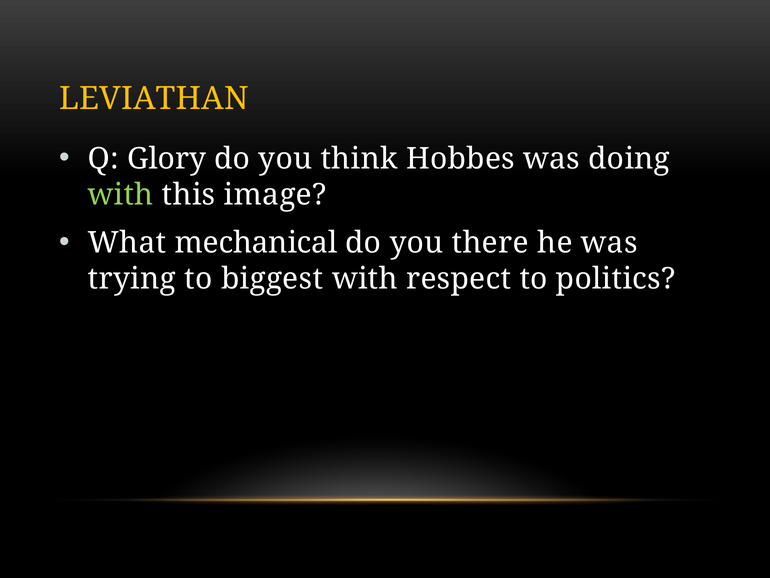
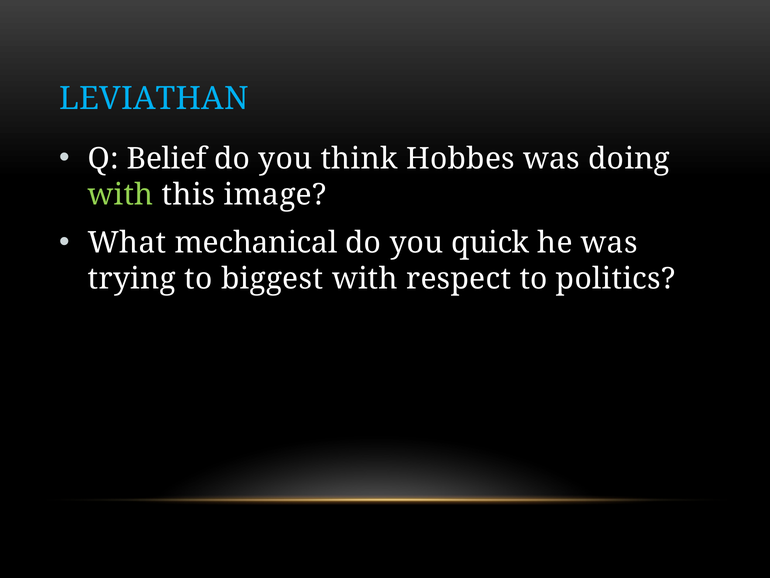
LEVIATHAN colour: yellow -> light blue
Glory: Glory -> Belief
there: there -> quick
